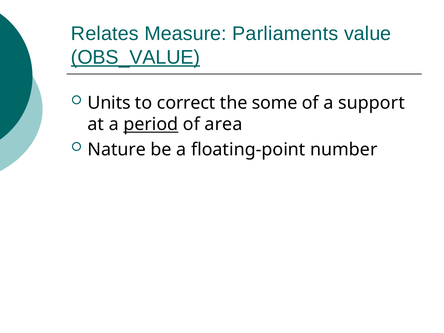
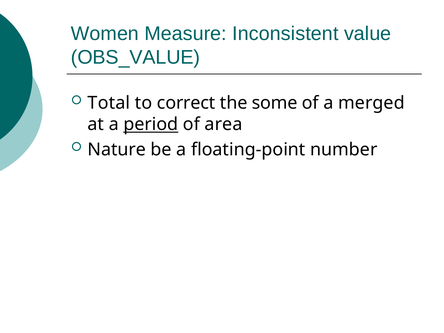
Relates: Relates -> Women
Parliaments: Parliaments -> Inconsistent
OBS_VALUE underline: present -> none
Units: Units -> Total
support: support -> merged
